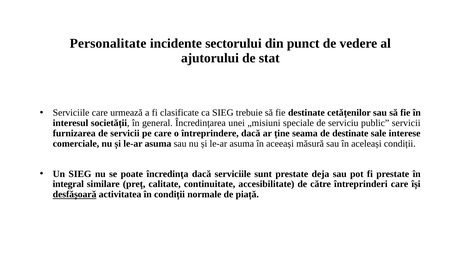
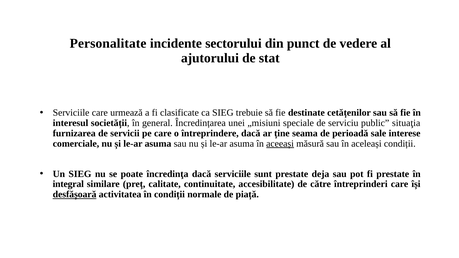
public servicii: servicii -> situaţia
de destinate: destinate -> perioadă
aceeași underline: none -> present
